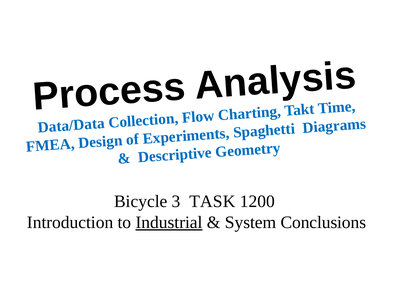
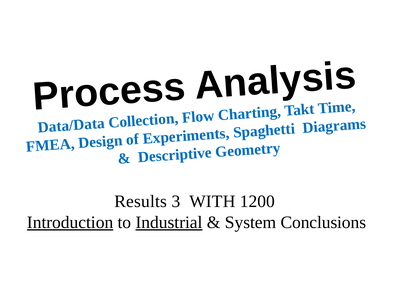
Bicycle: Bicycle -> Results
TASK: TASK -> WITH
Introduction underline: none -> present
